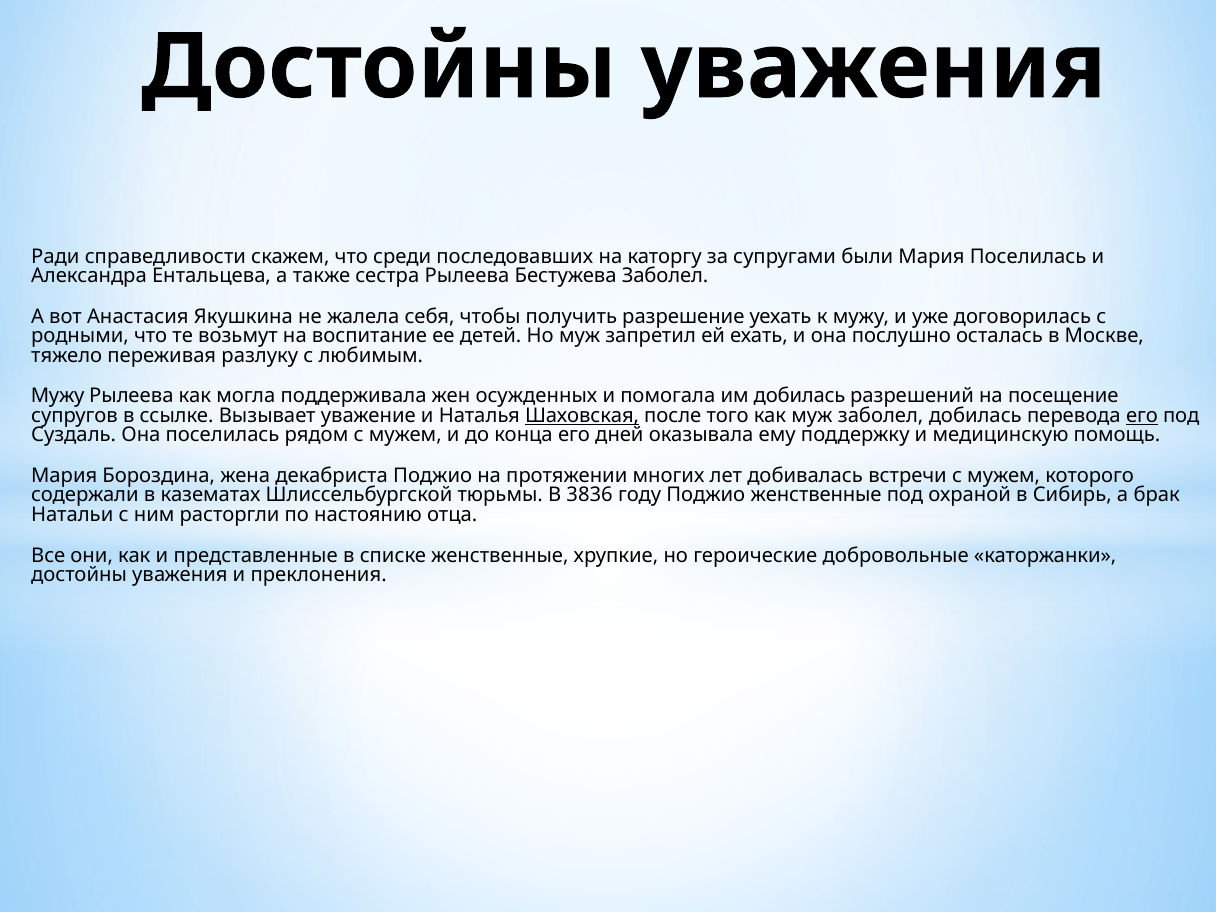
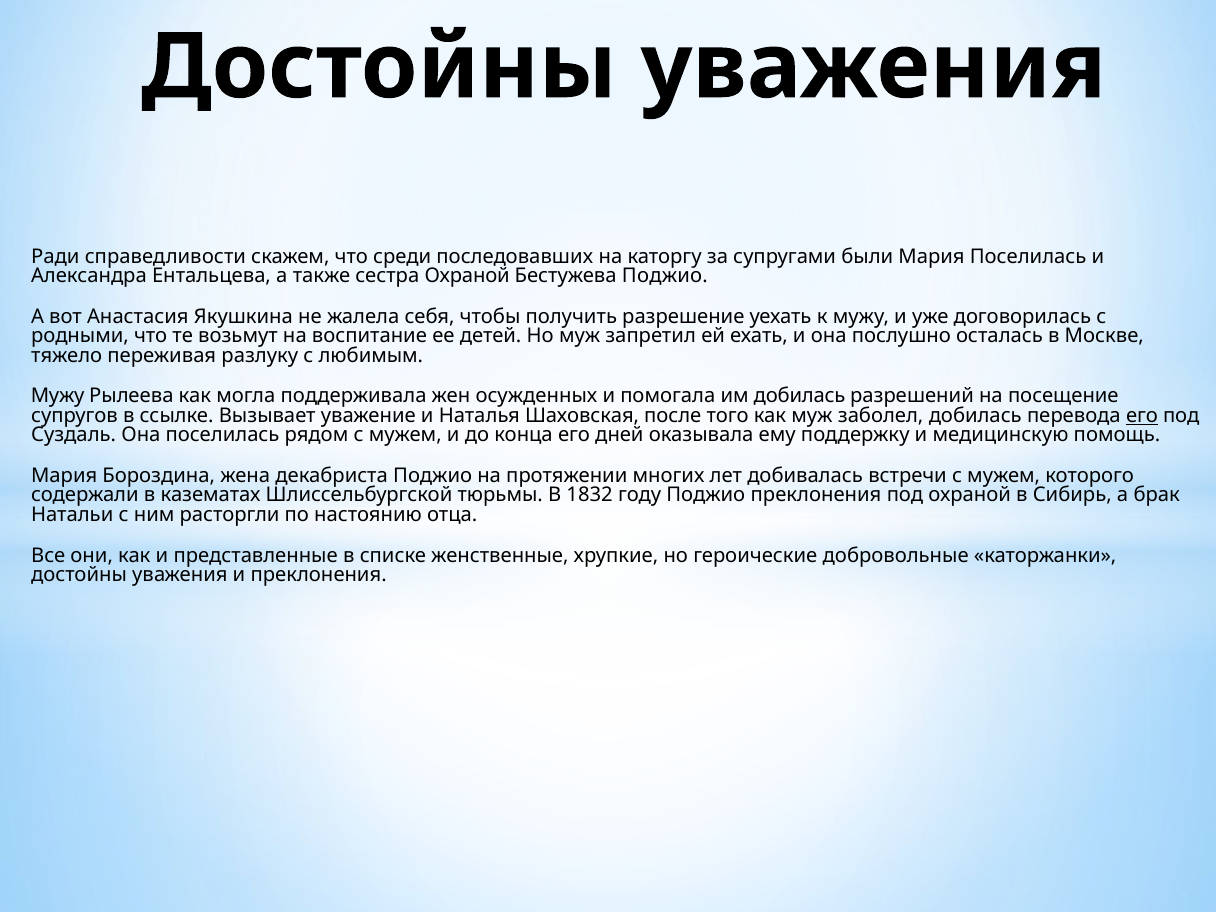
сестра Рылеева: Рылеева -> Охраной
Бестужева Заболел: Заболел -> Поджио
Шаховская underline: present -> none
3836: 3836 -> 1832
Поджио женственные: женственные -> преклонения
